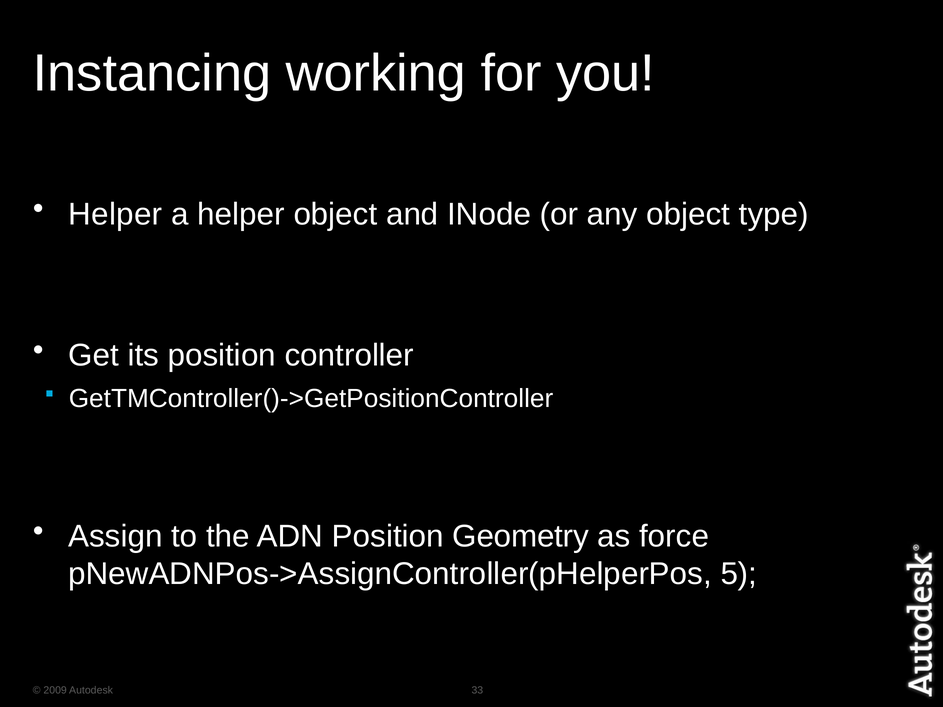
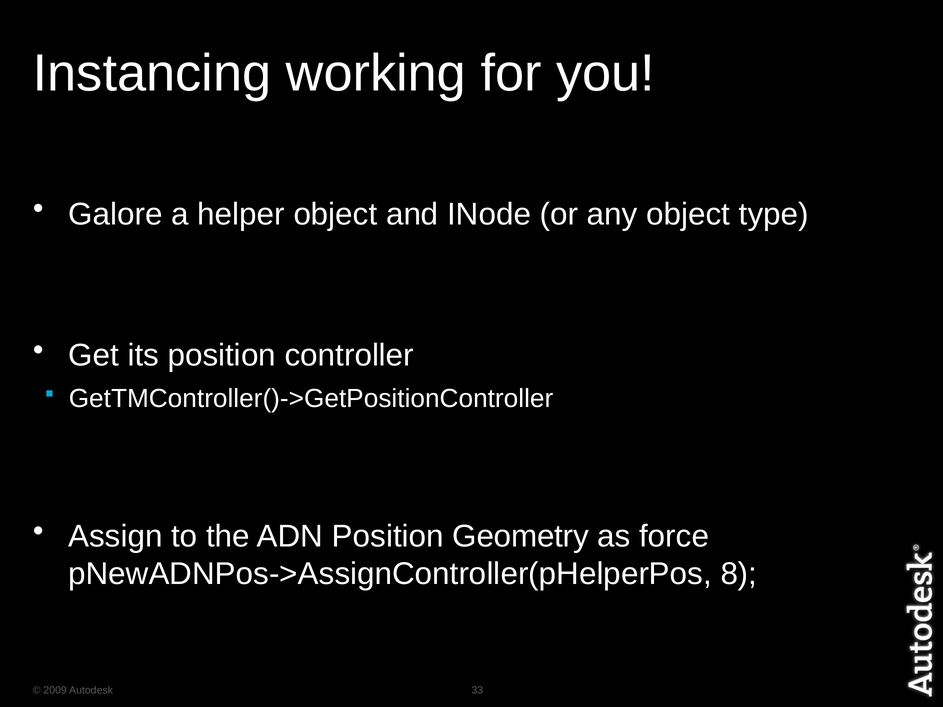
Helper at (115, 214): Helper -> Galore
5: 5 -> 8
